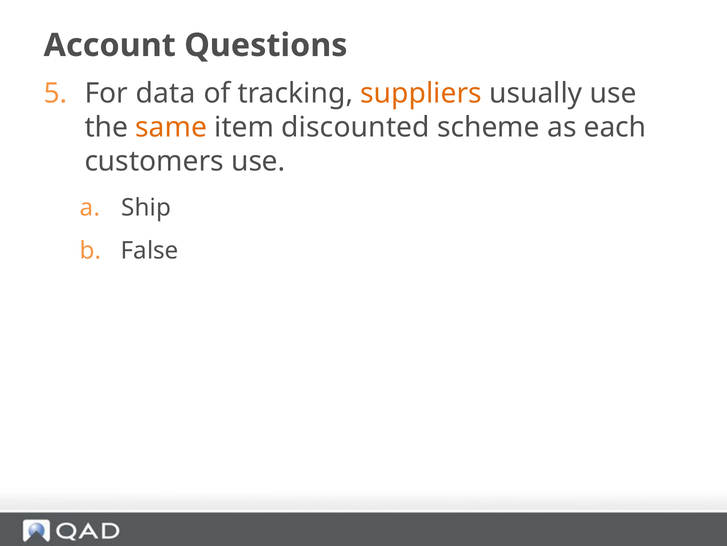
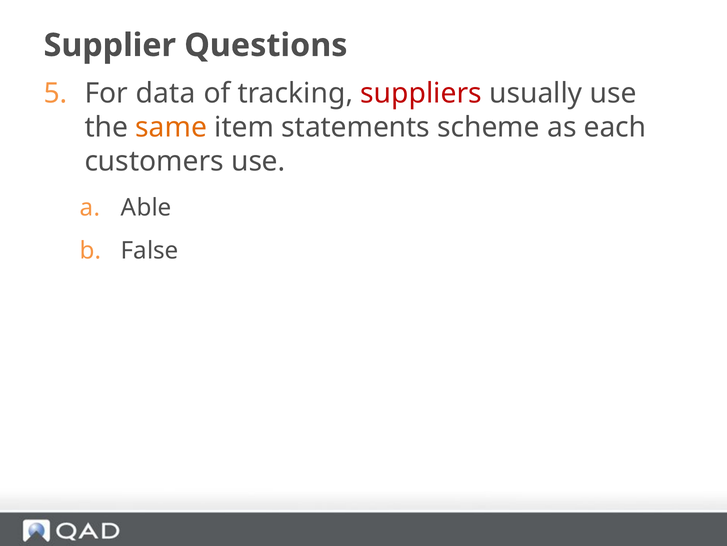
Account: Account -> Supplier
suppliers colour: orange -> red
discounted: discounted -> statements
Ship: Ship -> Able
